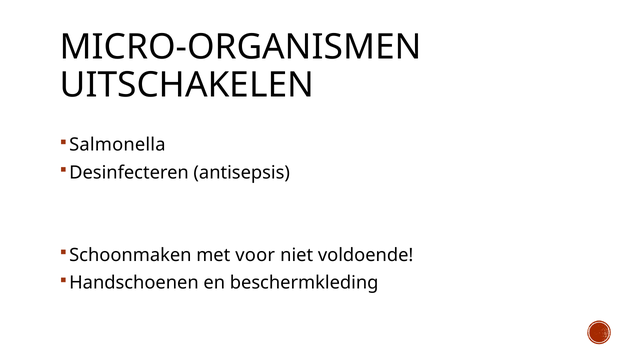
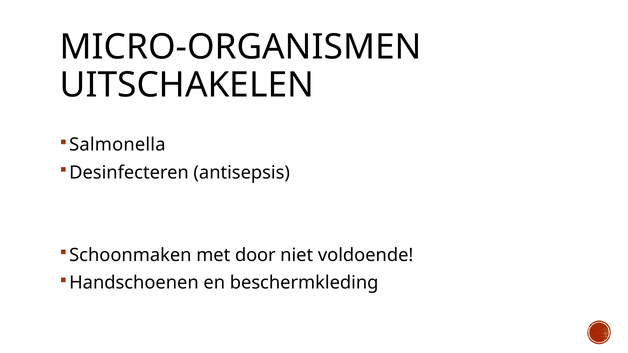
voor: voor -> door
